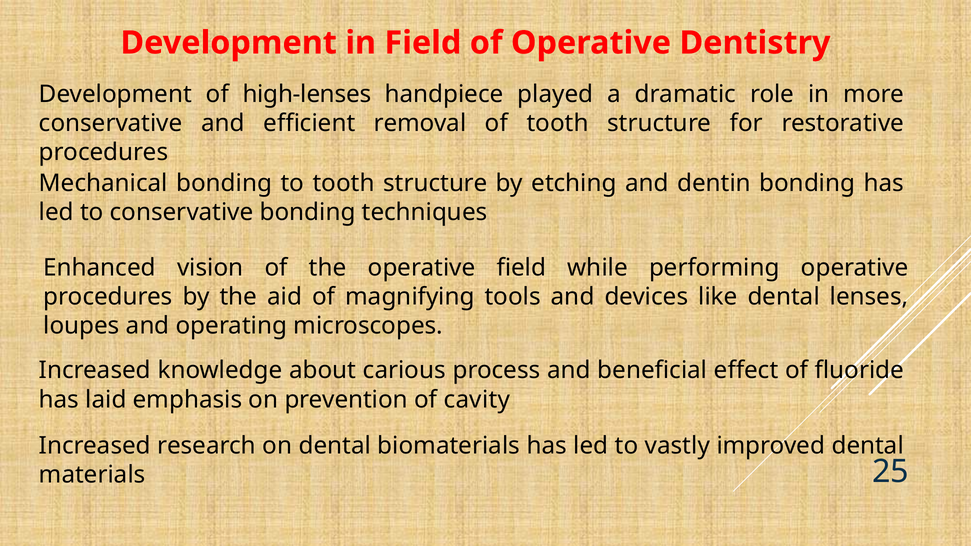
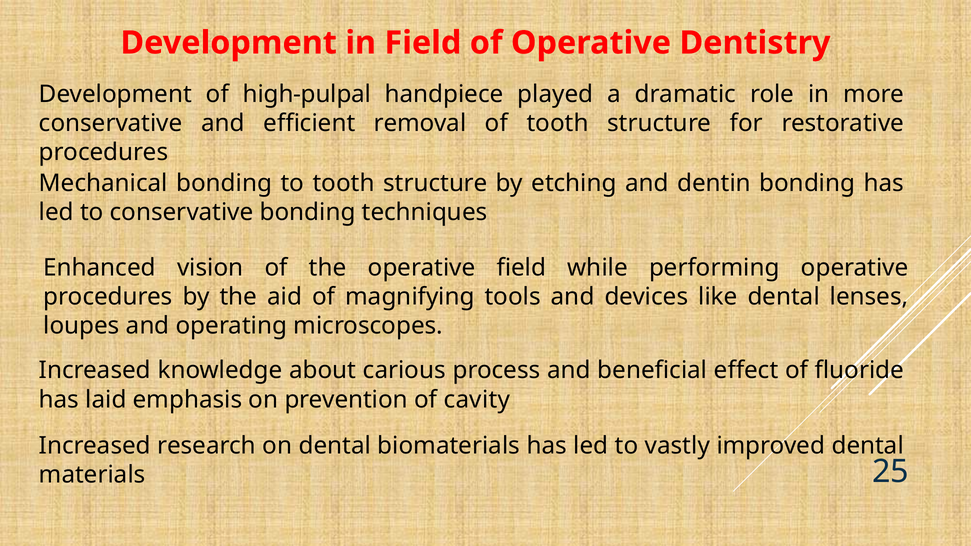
high-lenses: high-lenses -> high-pulpal
